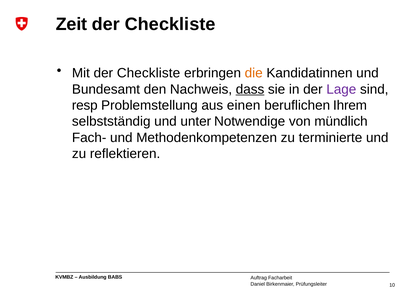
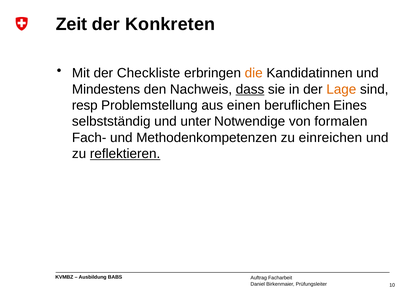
Checkliste at (170, 24): Checkliste -> Konkreten
Bundesamt: Bundesamt -> Mindestens
Lage colour: purple -> orange
Ihrem: Ihrem -> Eines
mündlich: mündlich -> formalen
terminierte: terminierte -> einreichen
reflektieren underline: none -> present
